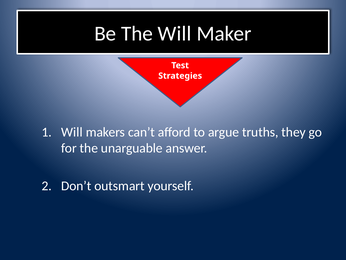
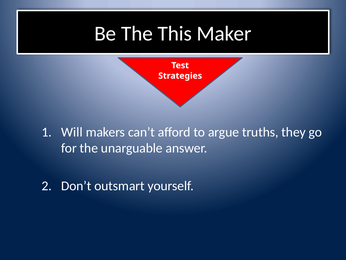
The Will: Will -> This
